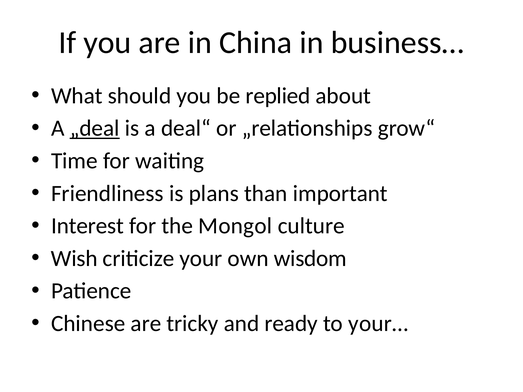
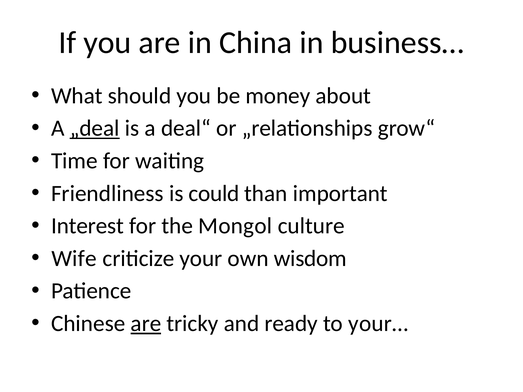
replied: replied -> money
plans: plans -> could
Wish: Wish -> Wife
are at (146, 324) underline: none -> present
